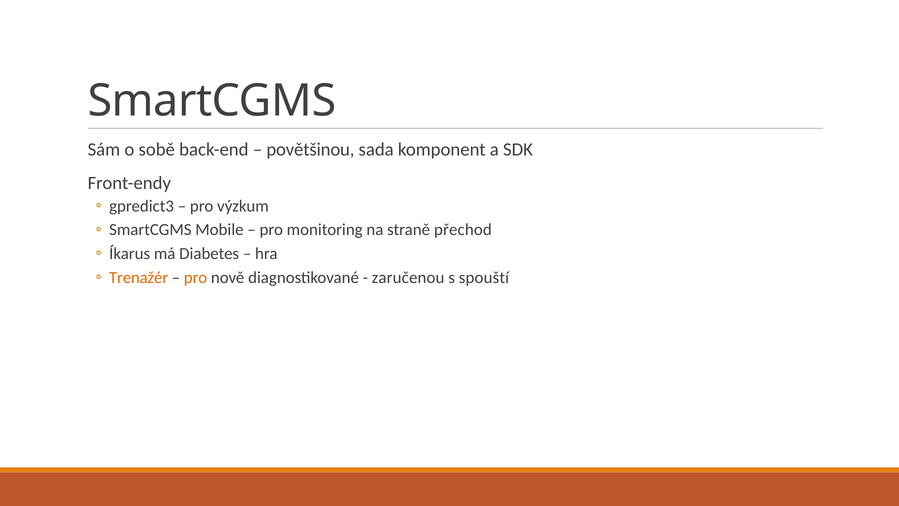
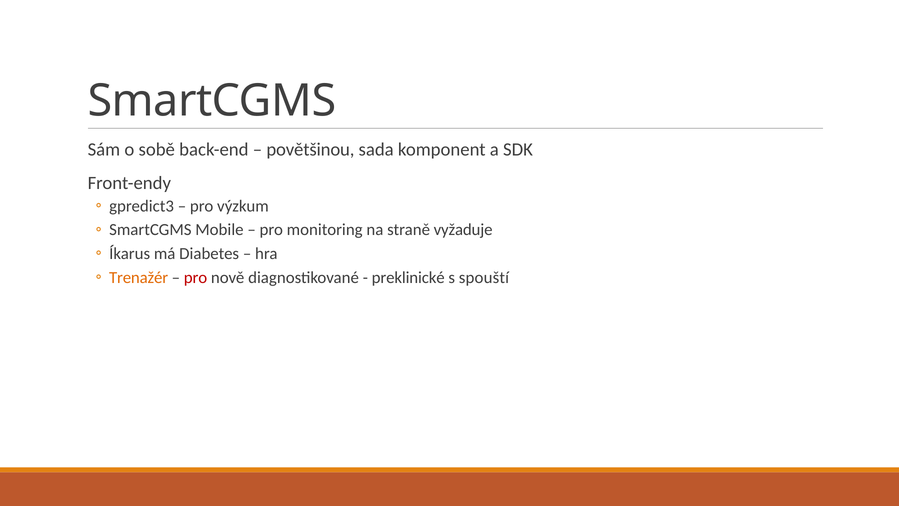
přechod: přechod -> vyžaduje
pro at (195, 277) colour: orange -> red
zaručenou: zaručenou -> preklinické
